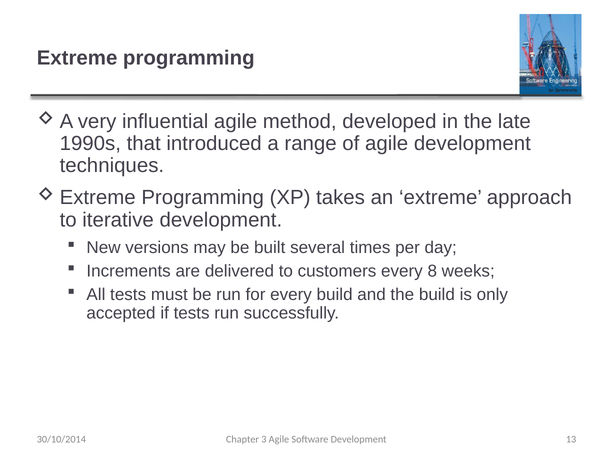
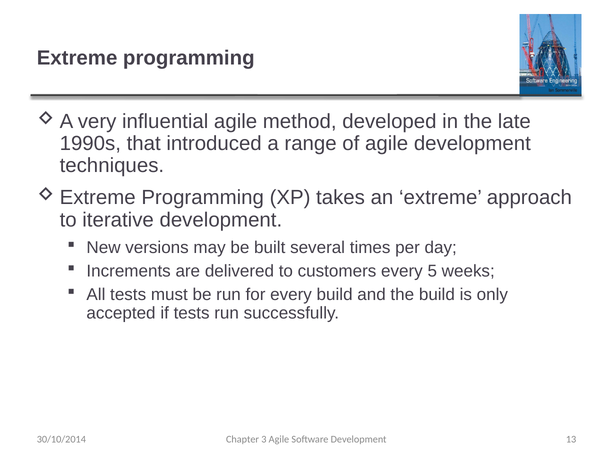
8: 8 -> 5
